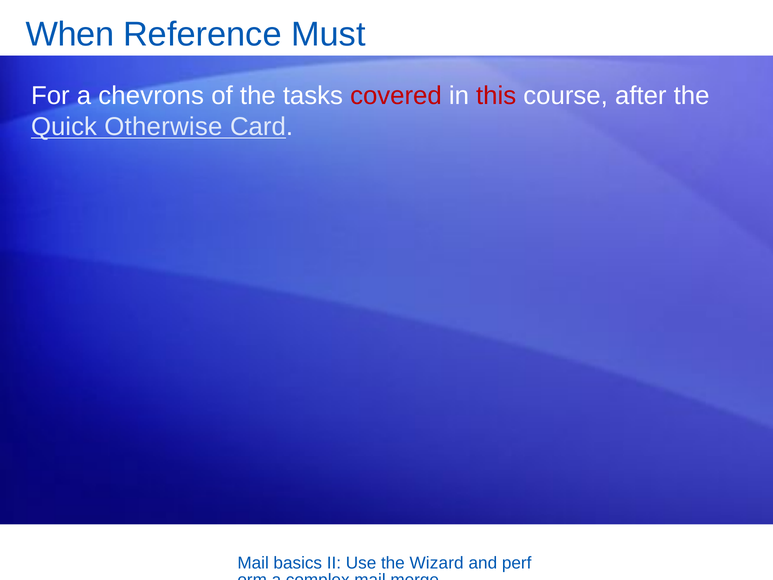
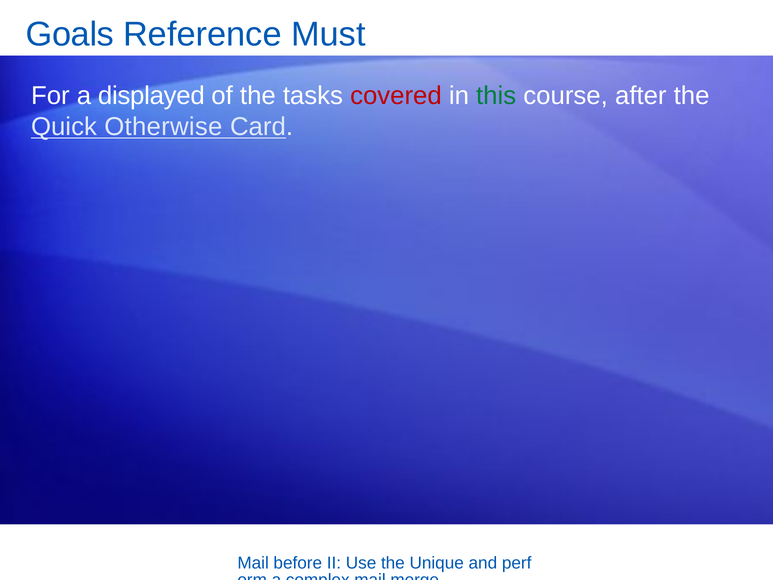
When: When -> Goals
chevrons: chevrons -> displayed
this colour: red -> green
basics: basics -> before
Wizard: Wizard -> Unique
